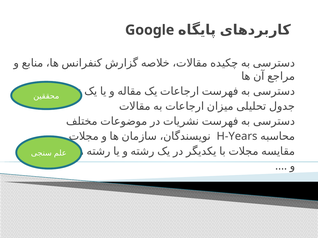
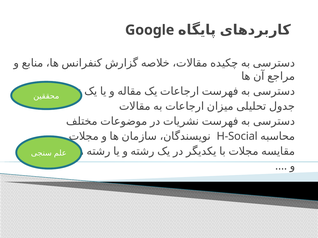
H-Years: H-Years -> H-Social
